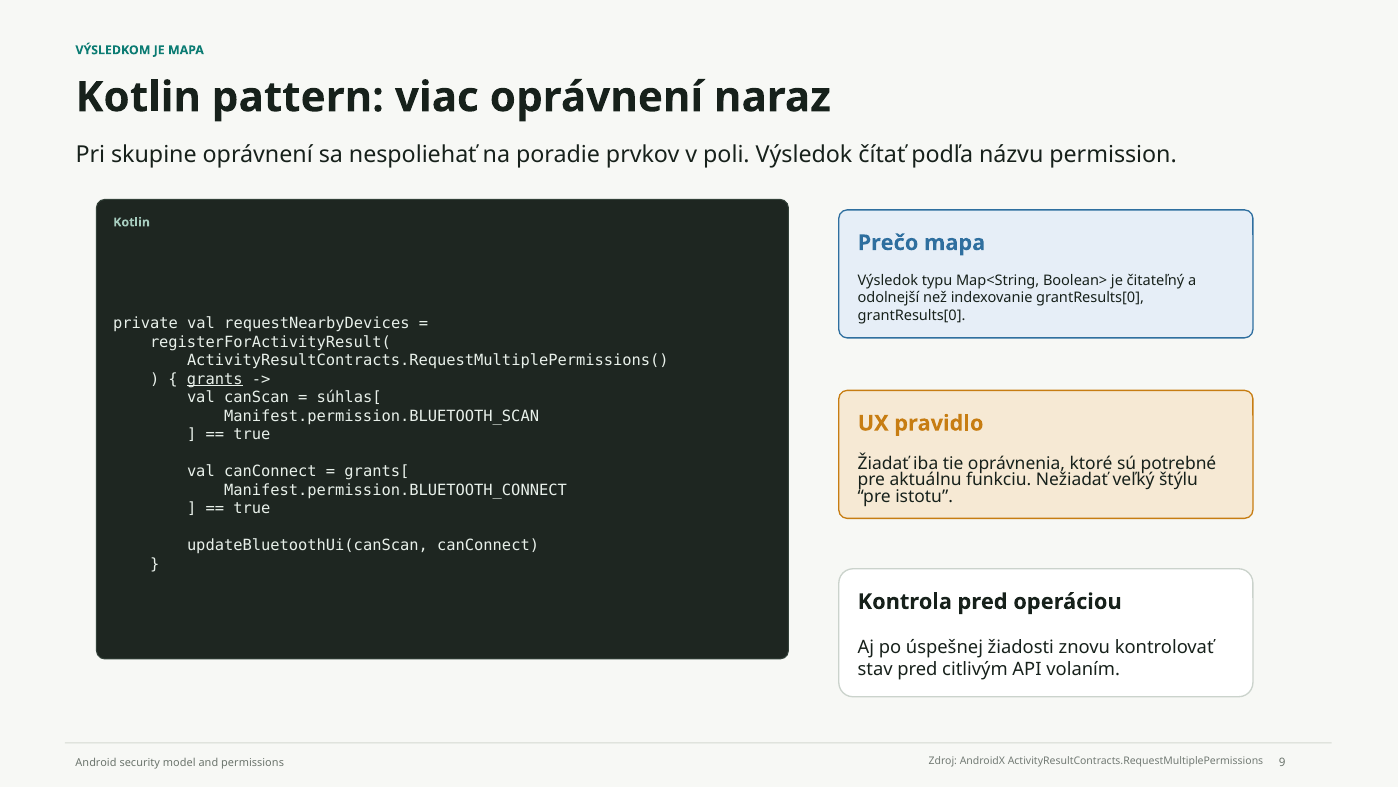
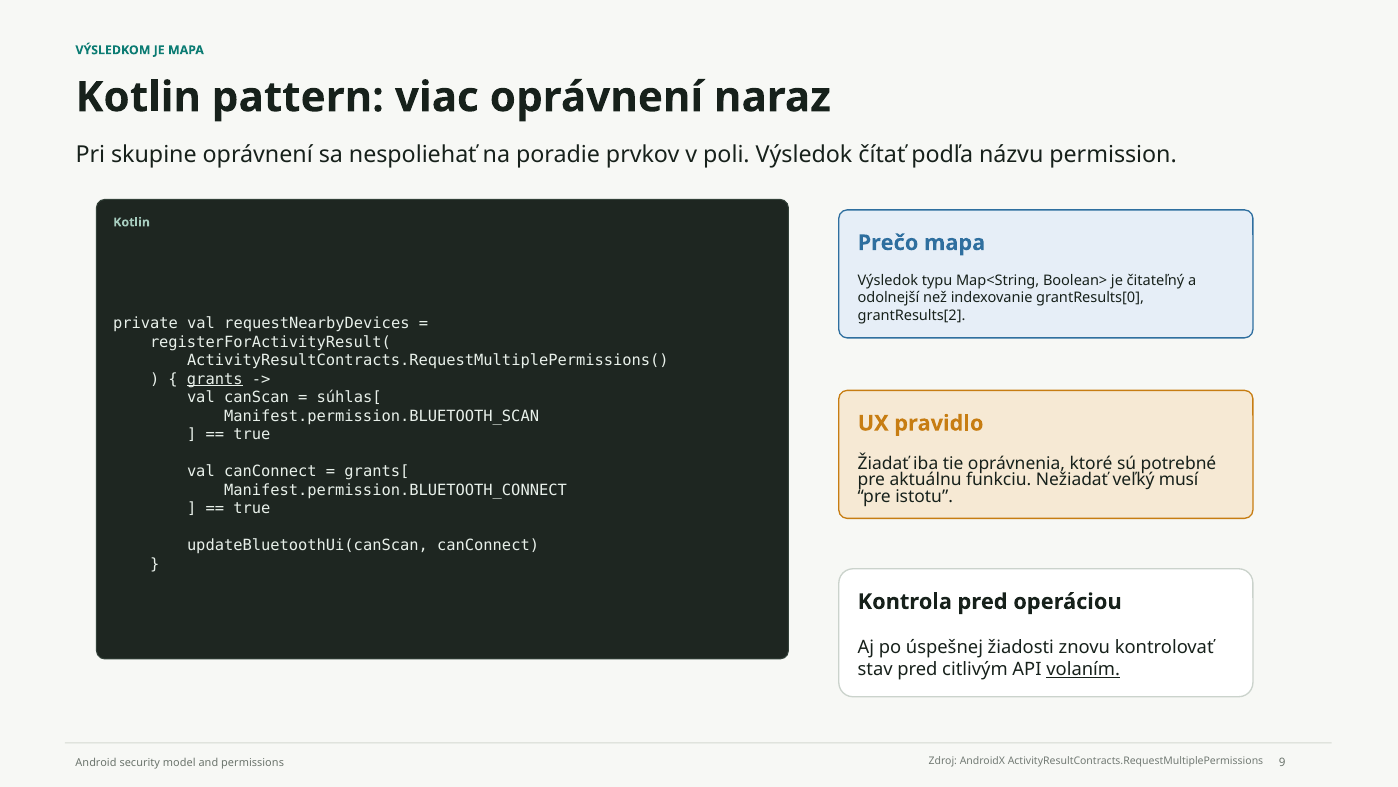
grantResults[0 at (912, 315): grantResults[0 -> grantResults[2
štýlu: štýlu -> musí
volaním underline: none -> present
